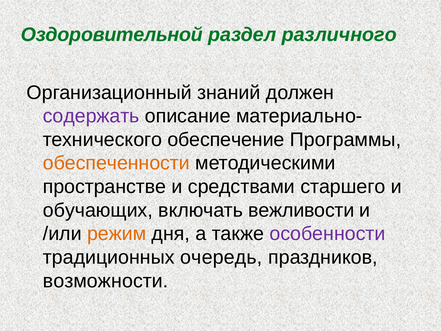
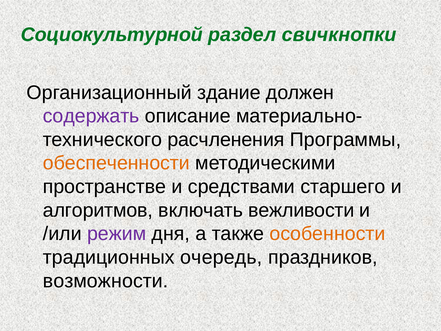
Оздоровительной: Оздоровительной -> Социокультурной
различного: различного -> свичкнопки
знаний: знаний -> здание
обеспечение: обеспечение -> расчленения
обучающих: обучающих -> алгоритмов
режим colour: orange -> purple
особенности colour: purple -> orange
